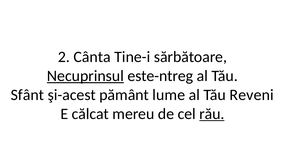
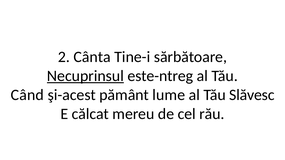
Sfânt: Sfânt -> Când
Reveni: Reveni -> Slăvesc
rău underline: present -> none
